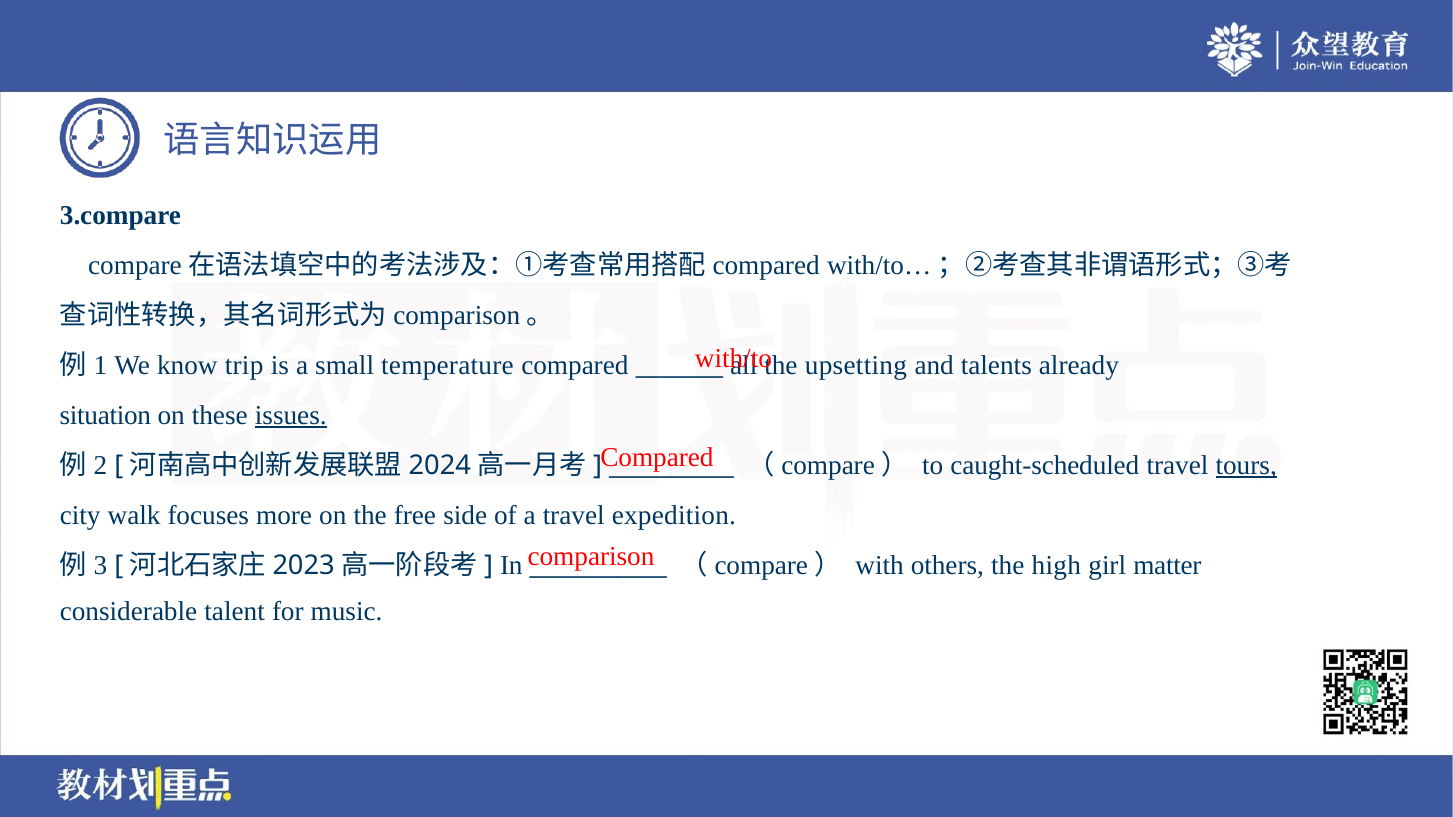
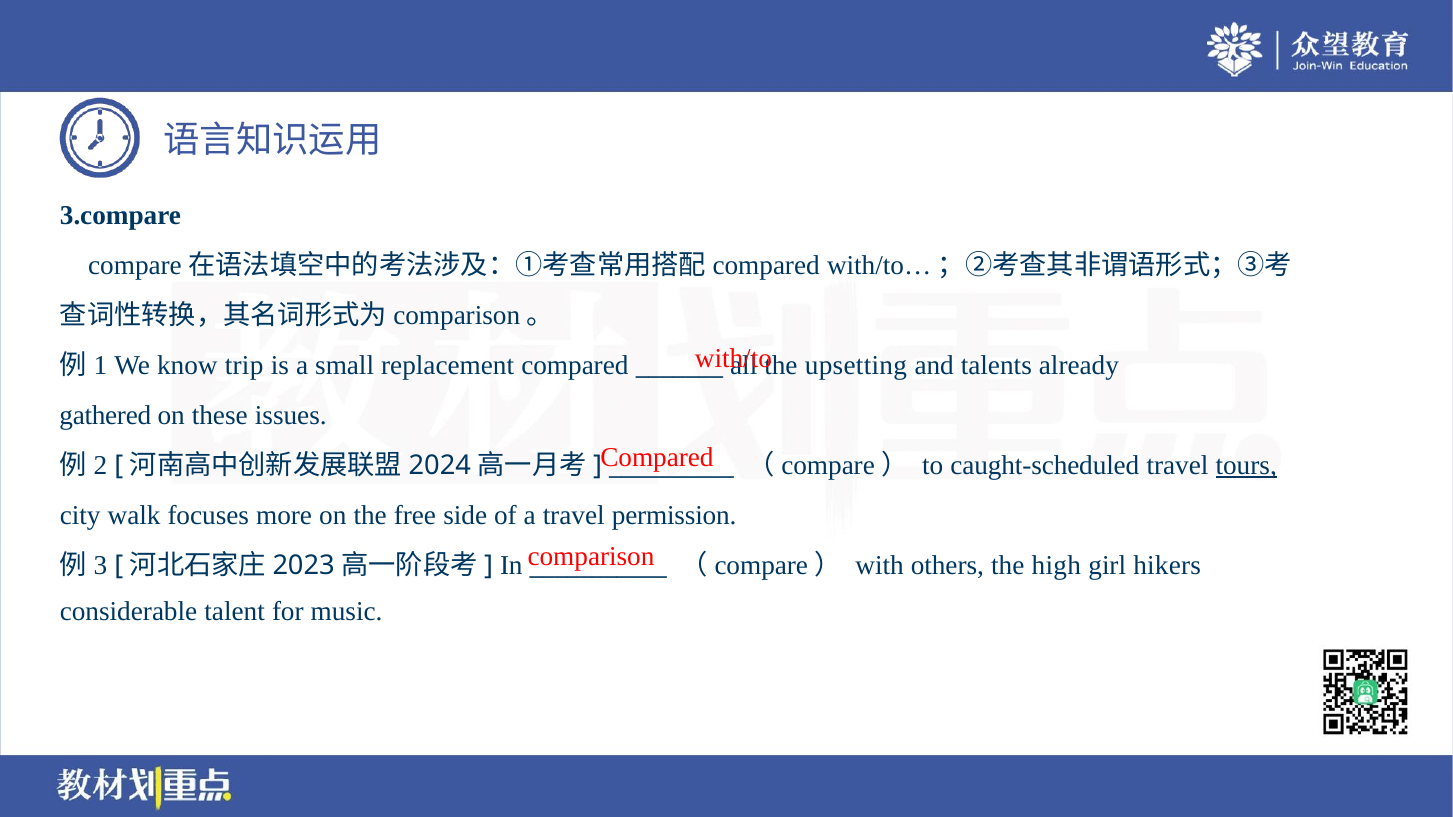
temperature: temperature -> replacement
situation: situation -> gathered
issues underline: present -> none
expedition: expedition -> permission
matter: matter -> hikers
